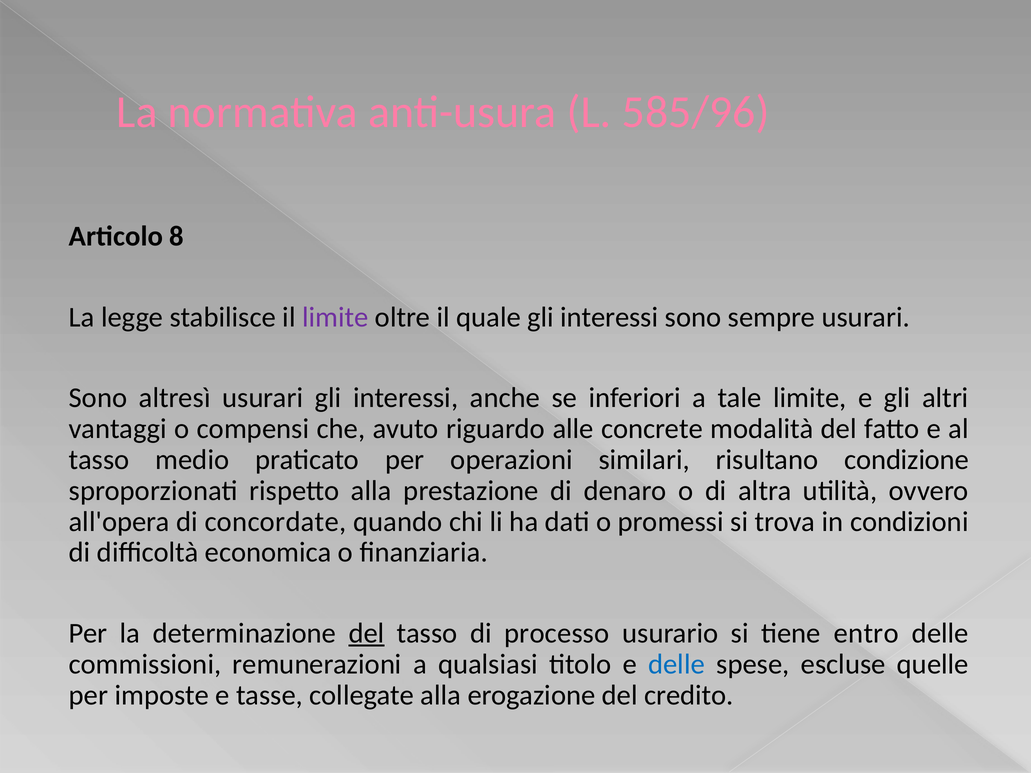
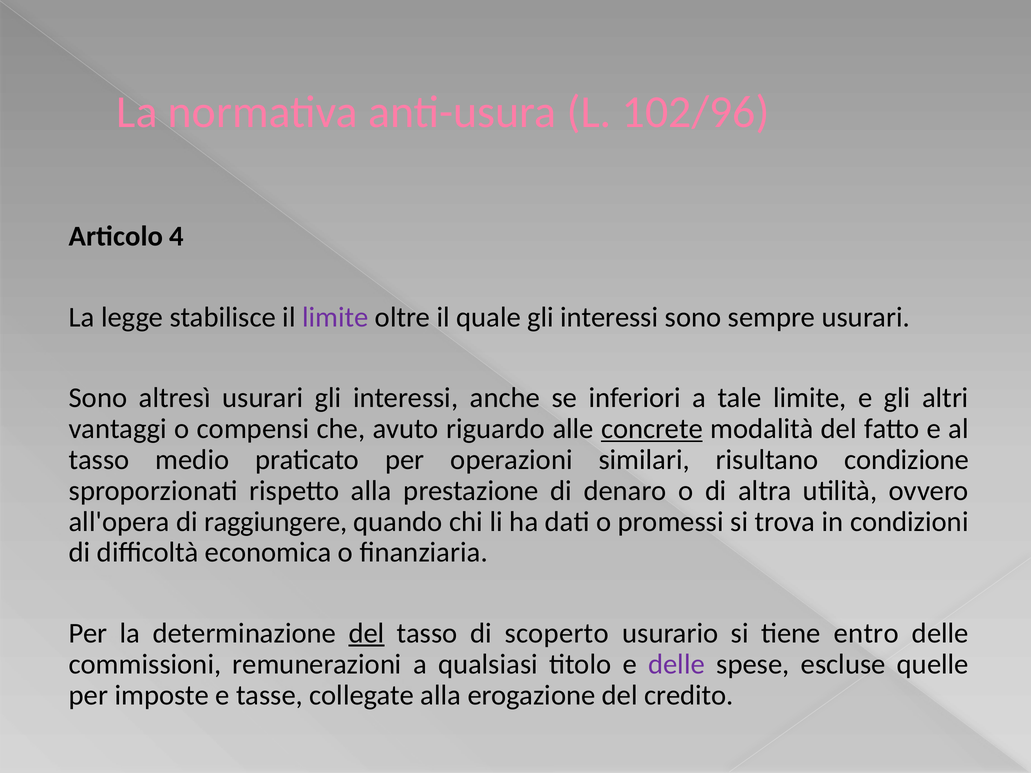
585/96: 585/96 -> 102/96
8: 8 -> 4
concrete underline: none -> present
concordate: concordate -> raggiungere
processo: processo -> scoperto
delle at (677, 664) colour: blue -> purple
